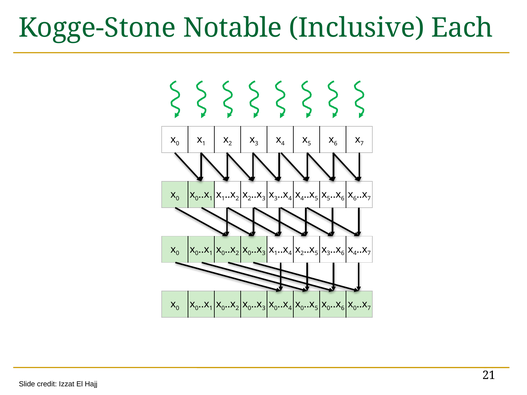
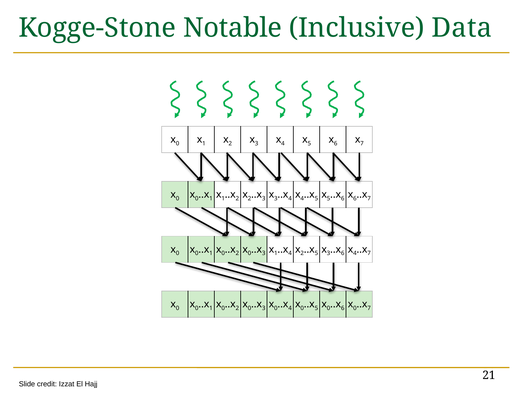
Each: Each -> Data
